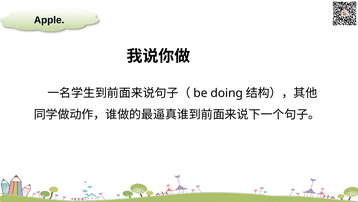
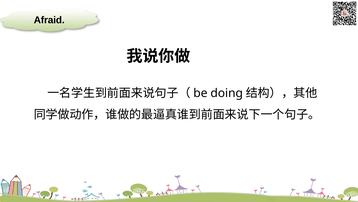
Apple: Apple -> Afraid
